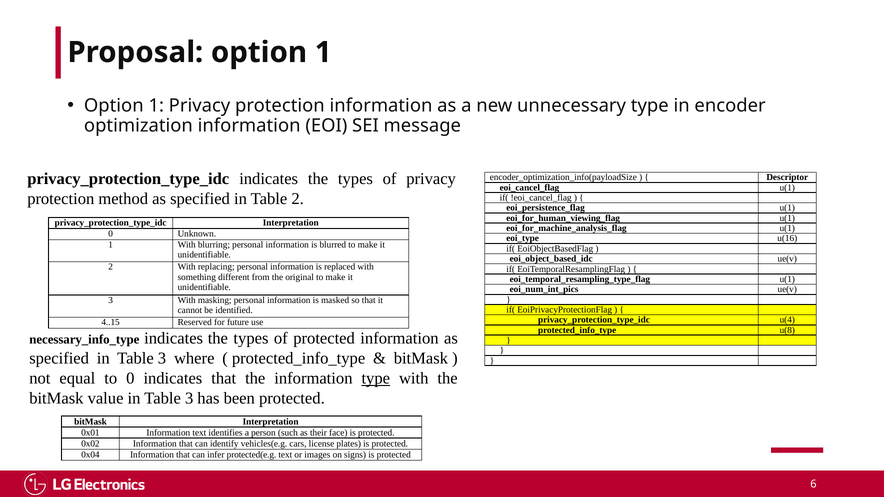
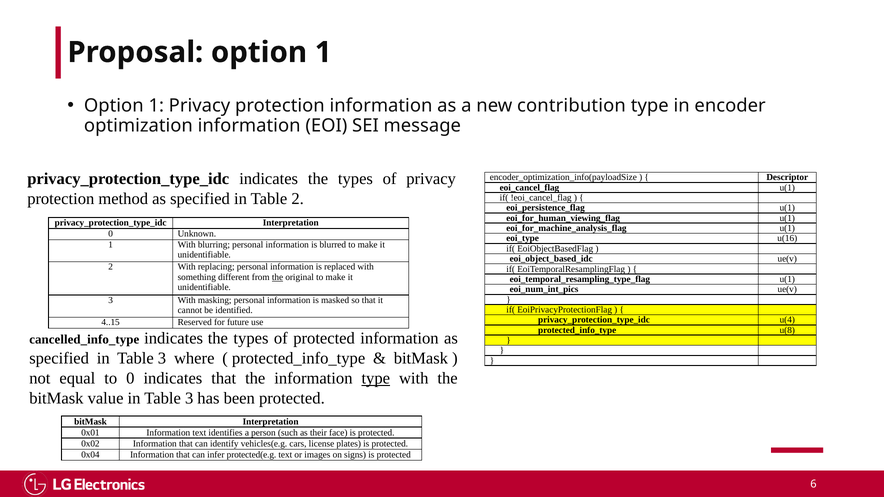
unnecessary: unnecessary -> contribution
the at (278, 277) underline: none -> present
necessary_info_type: necessary_info_type -> cancelled_info_type
